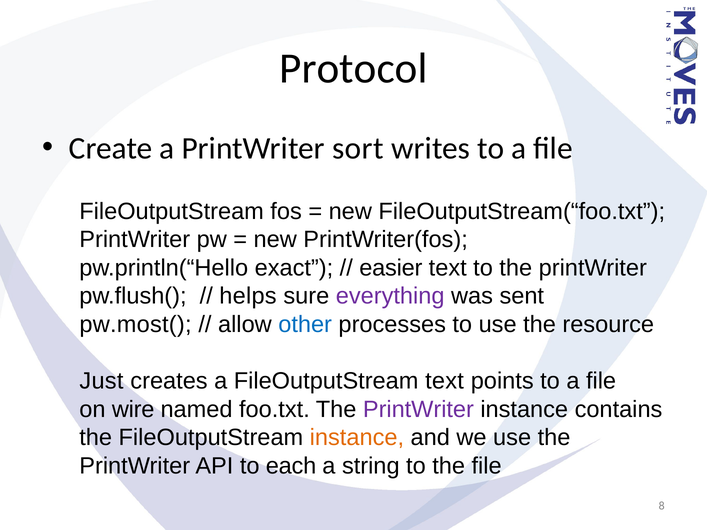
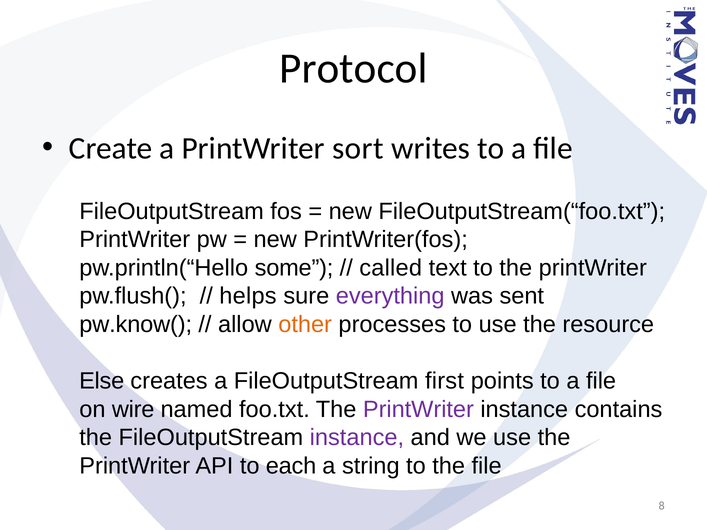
exact: exact -> some
easier: easier -> called
pw.most(: pw.most( -> pw.know(
other colour: blue -> orange
Just: Just -> Else
FileOutputStream text: text -> first
instance at (357, 438) colour: orange -> purple
